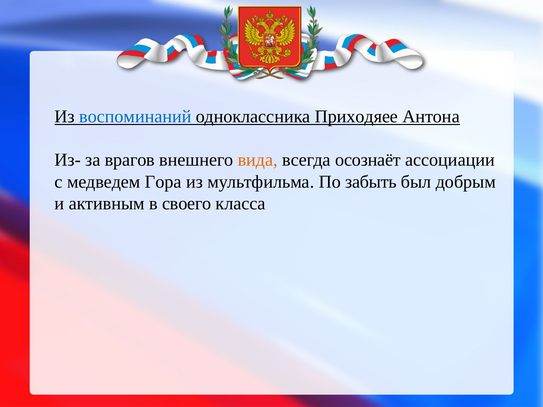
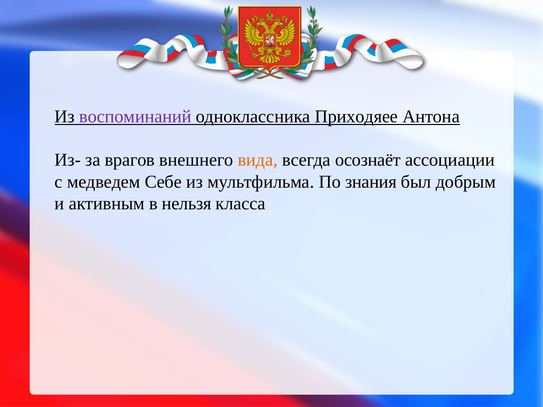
воспоминаний colour: blue -> purple
Гора: Гора -> Себе
забыть: забыть -> знания
своего: своего -> нельзя
